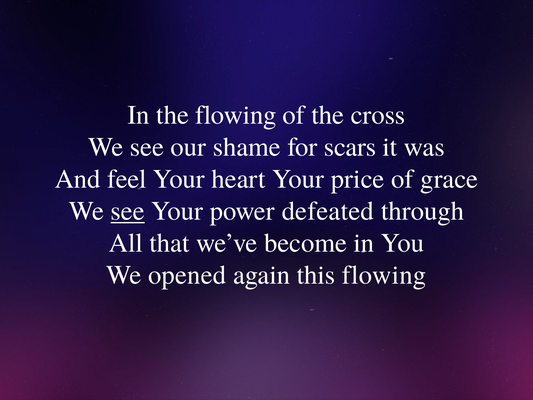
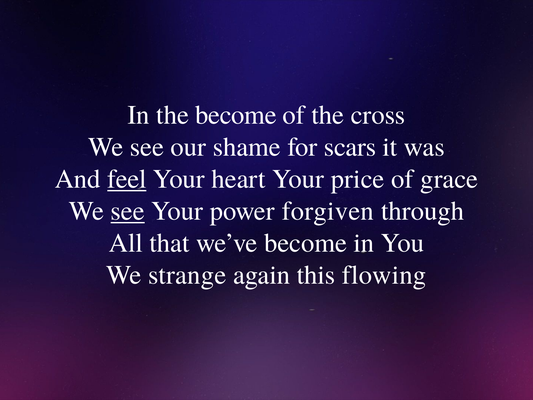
the flowing: flowing -> become
feel underline: none -> present
defeated: defeated -> forgiven
opened: opened -> strange
